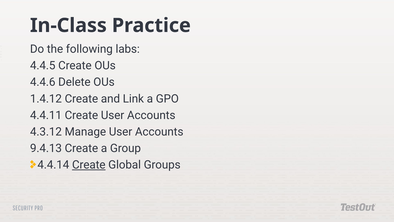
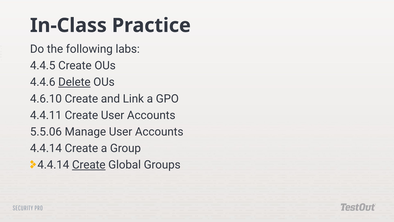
Delete underline: none -> present
1.4.12: 1.4.12 -> 4.6.10
4.3.12: 4.3.12 -> 5.5.06
9.4.13 at (46, 148): 9.4.13 -> 4.4.14
